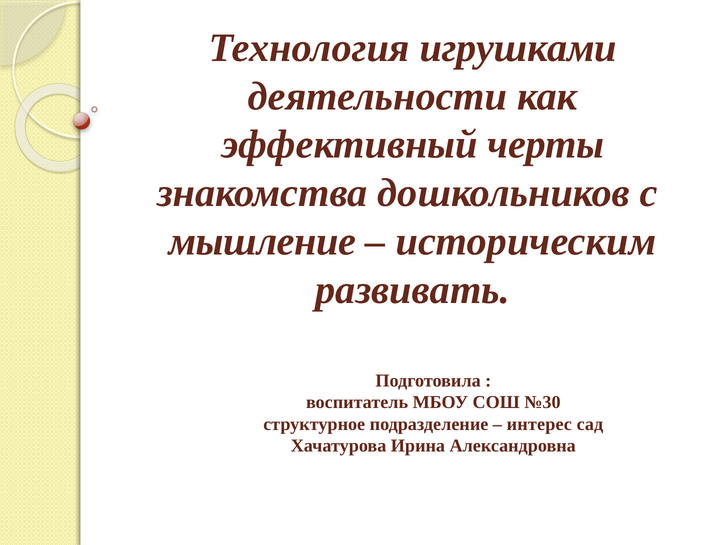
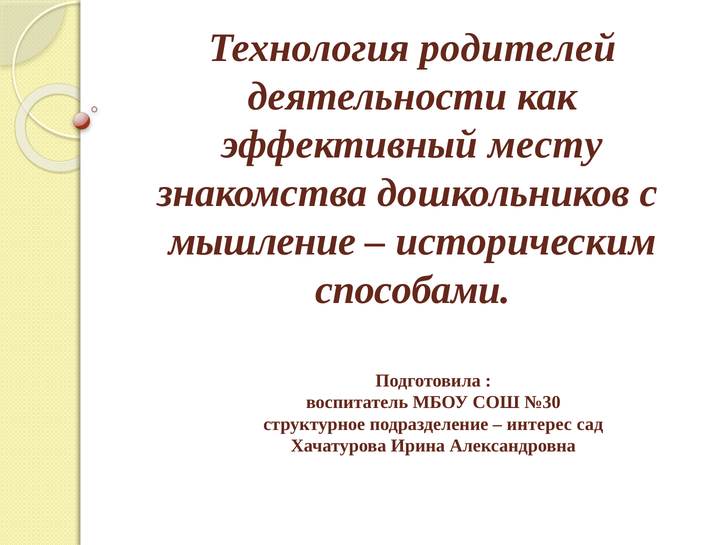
игрушками: игрушками -> родителей
черты: черты -> месту
развивать: развивать -> способами
